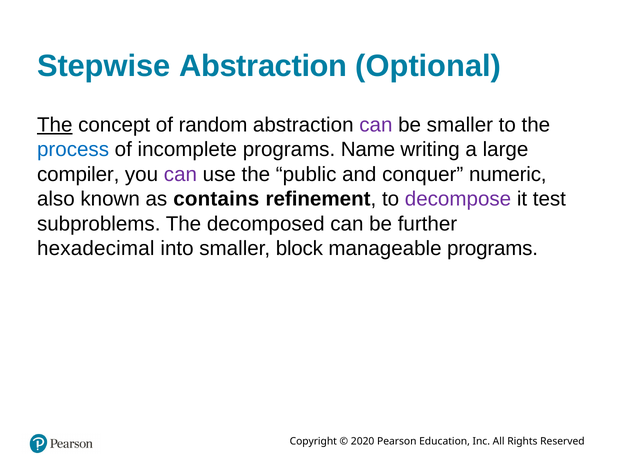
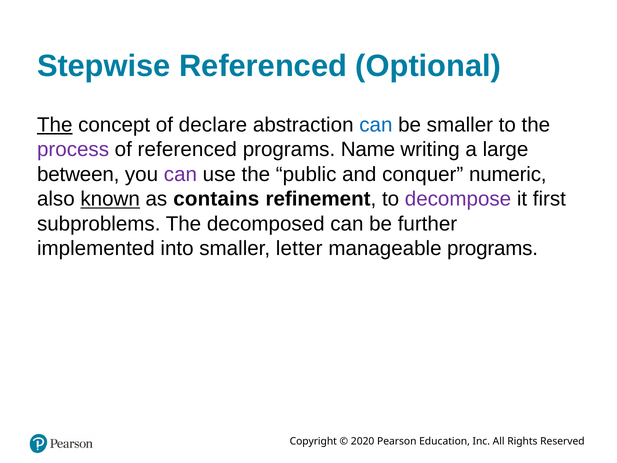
Stepwise Abstraction: Abstraction -> Referenced
random: random -> declare
can at (376, 125) colour: purple -> blue
process colour: blue -> purple
of incomplete: incomplete -> referenced
compiler: compiler -> between
known underline: none -> present
test: test -> first
hexadecimal: hexadecimal -> implemented
block: block -> letter
